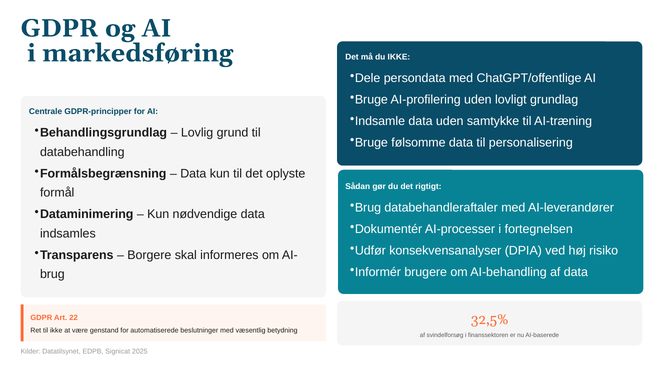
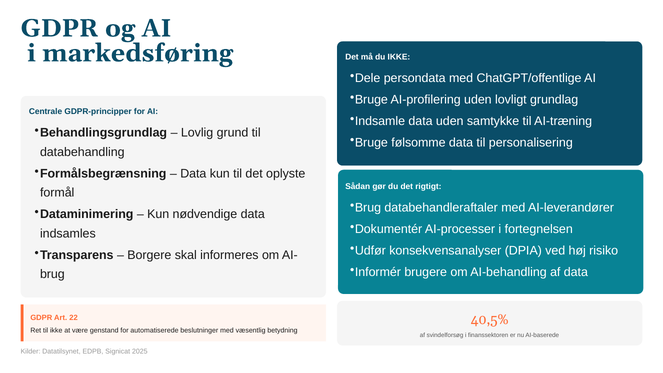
32,5%: 32,5% -> 40,5%
